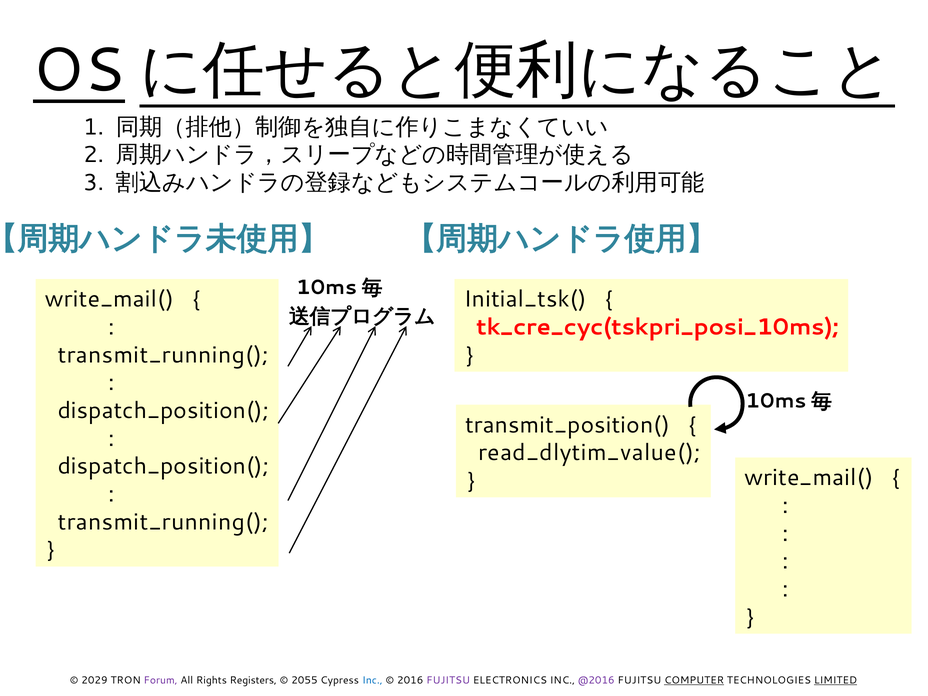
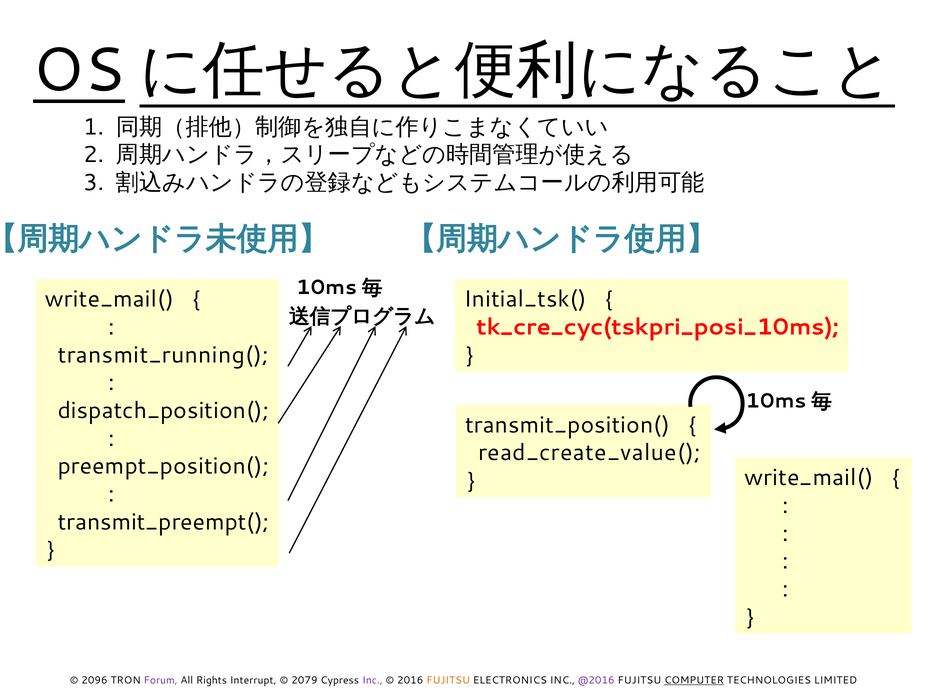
read_dlytim_value(: read_dlytim_value( -> read_create_value(
dispatch_position( at (163, 466): dispatch_position( -> preempt_position(
transmit_running( at (163, 522): transmit_running( -> transmit_preempt(
2029: 2029 -> 2096
Registers: Registers -> Interrupt
2055: 2055 -> 2079
Inc at (372, 681) colour: blue -> purple
FUJITSU at (448, 681) colour: purple -> orange
LIMITED underline: present -> none
